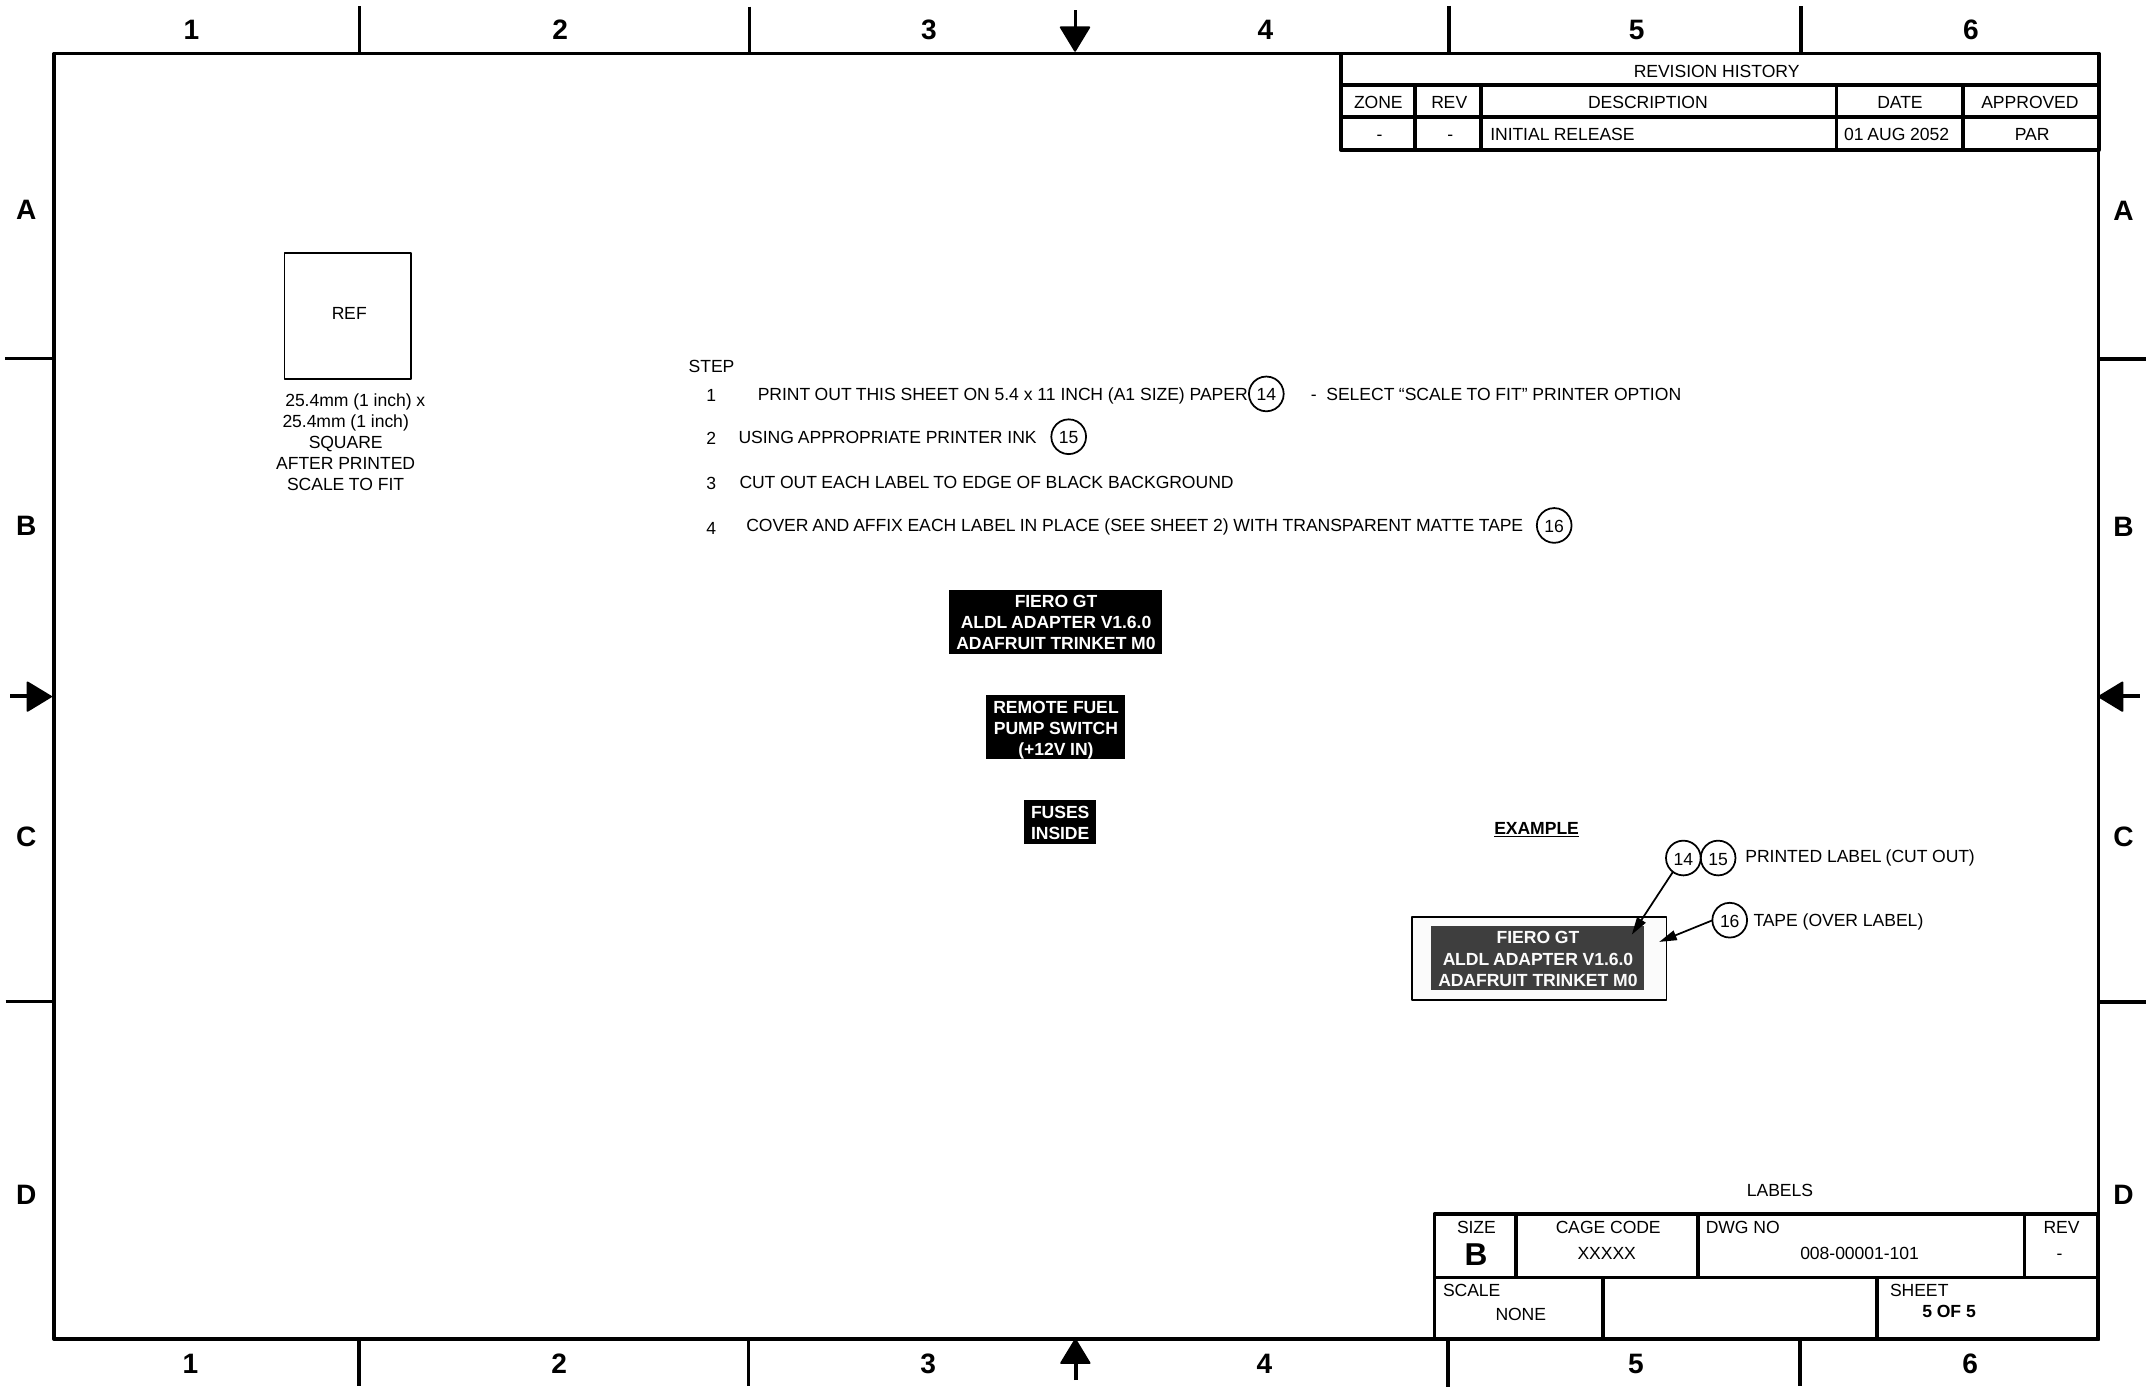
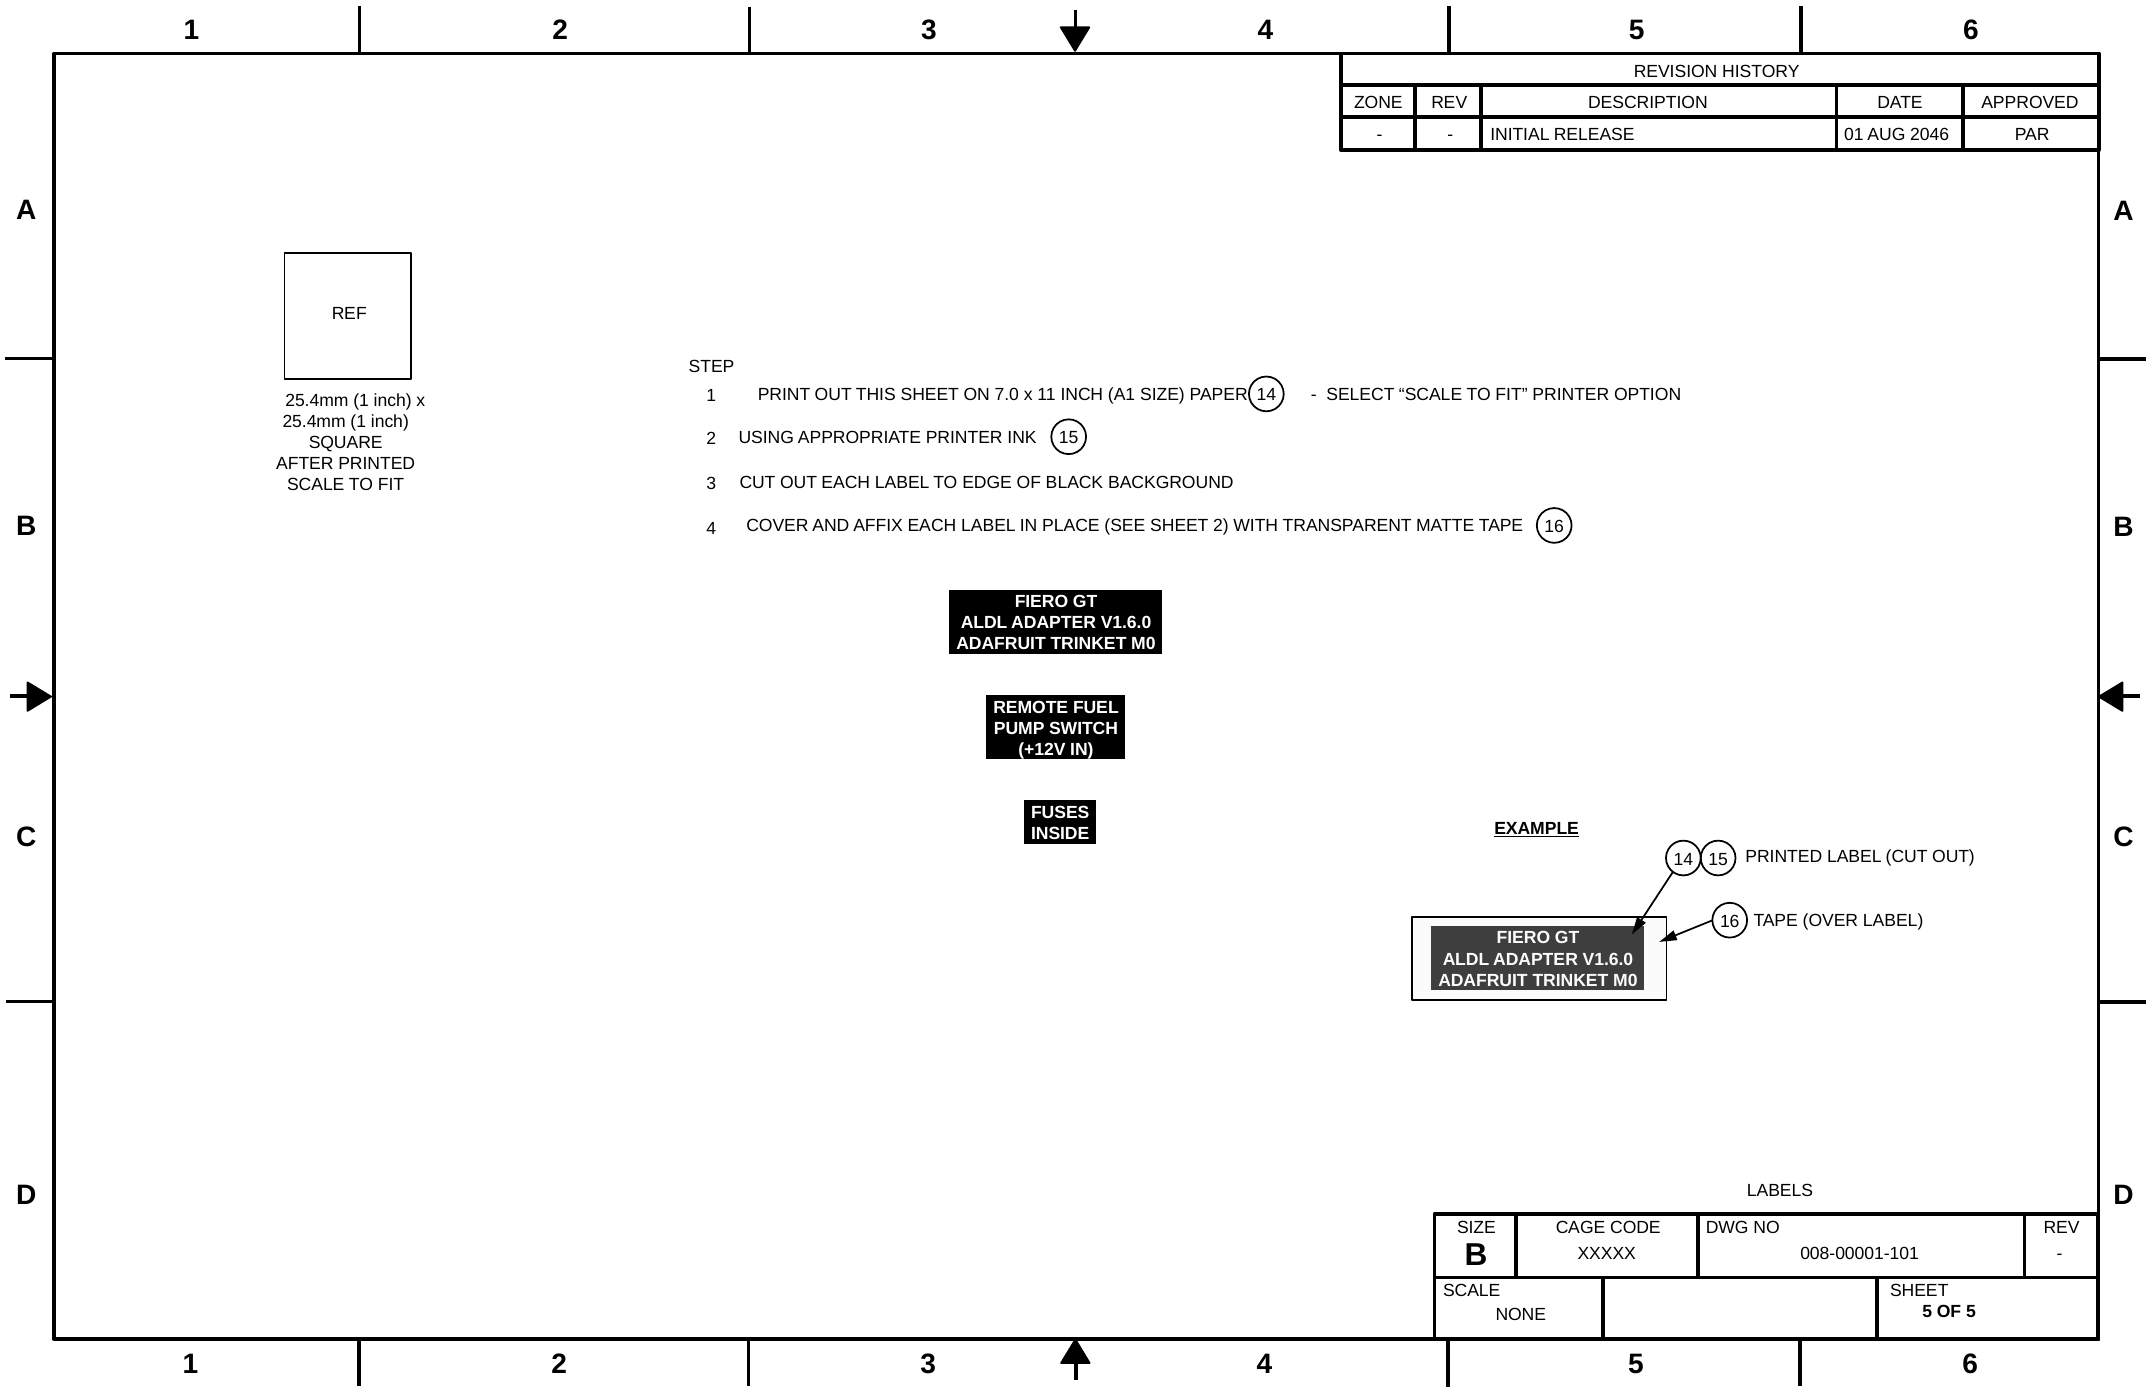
2052: 2052 -> 2046
5.4: 5.4 -> 7.0
